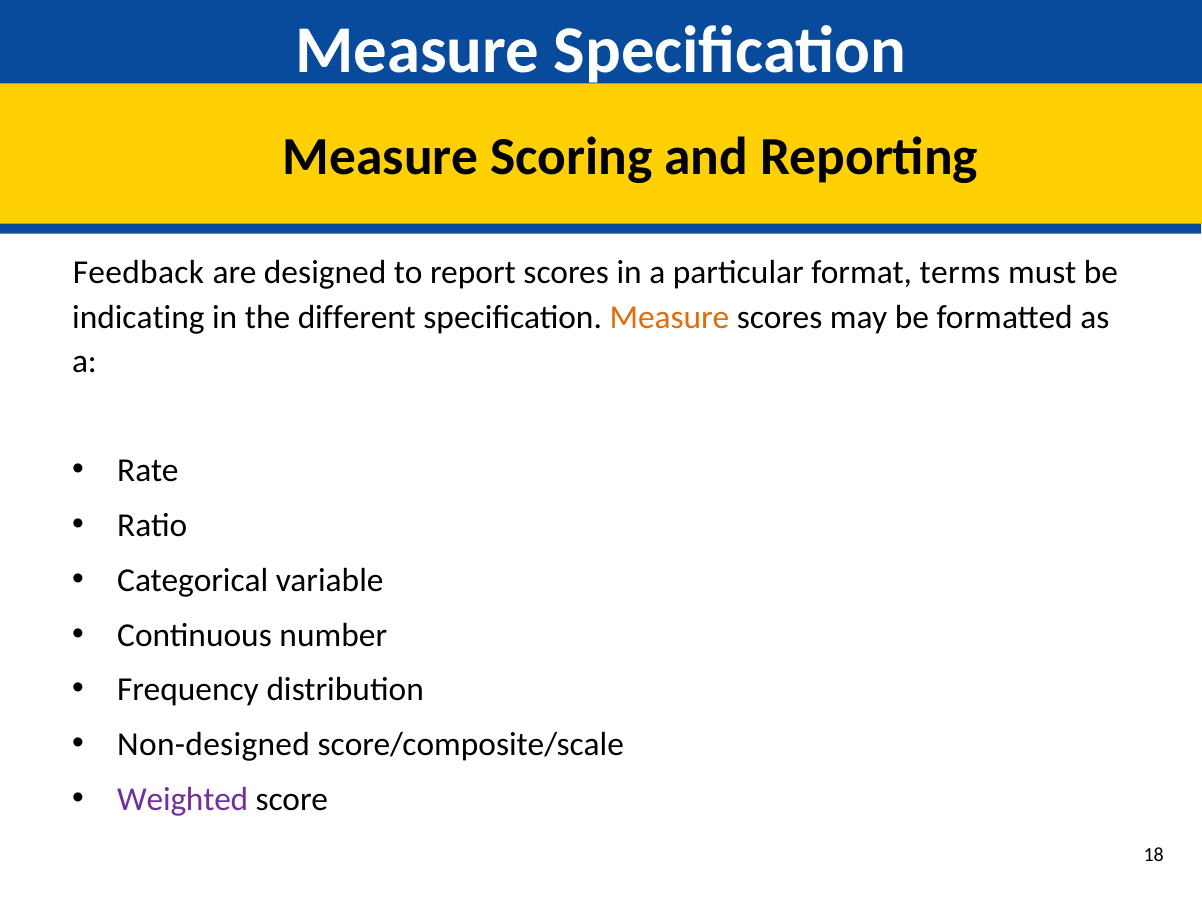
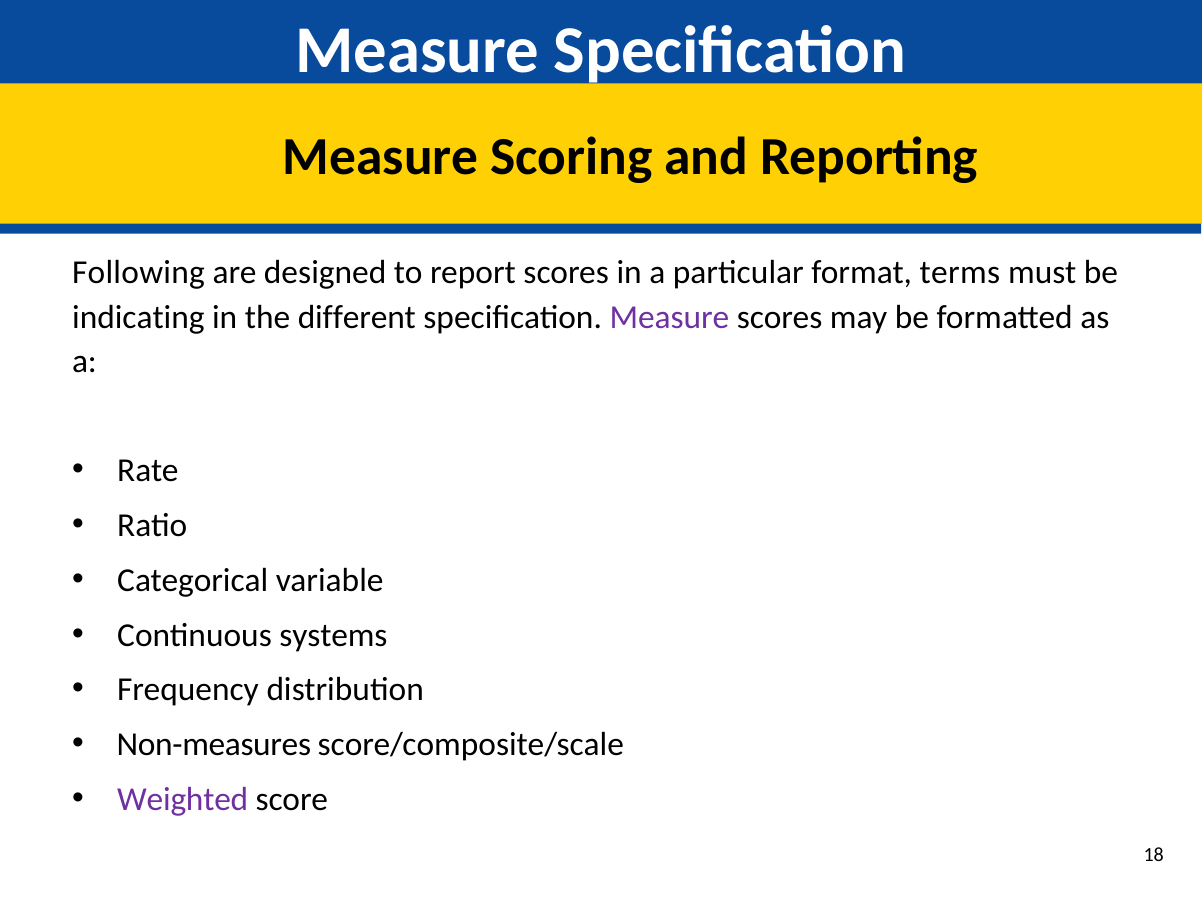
Feedback: Feedback -> Following
Measure at (669, 317) colour: orange -> purple
number: number -> systems
Non-designed: Non-designed -> Non-measures
